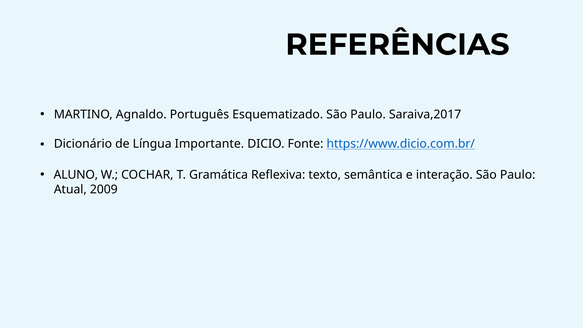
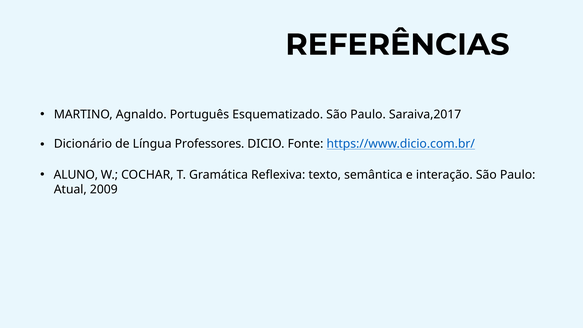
Importante: Importante -> Professores
